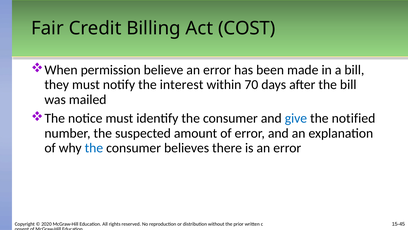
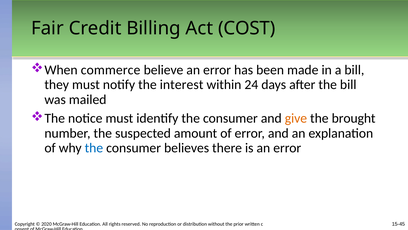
permission: permission -> commerce
70: 70 -> 24
give colour: blue -> orange
notified: notified -> brought
